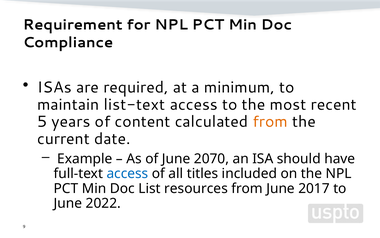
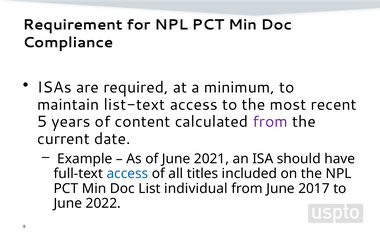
from at (270, 121) colour: orange -> purple
2070: 2070 -> 2021
resources: resources -> individual
